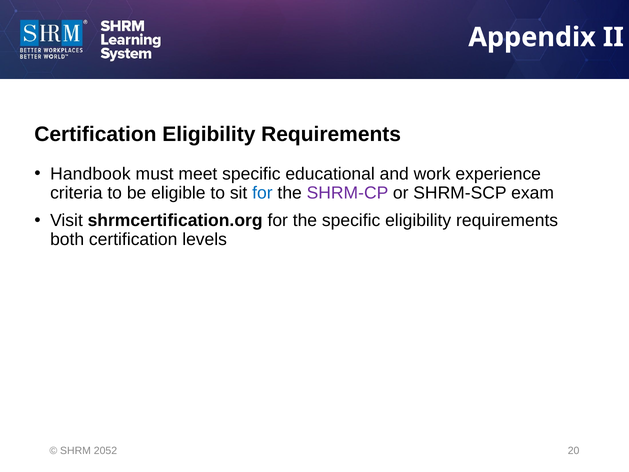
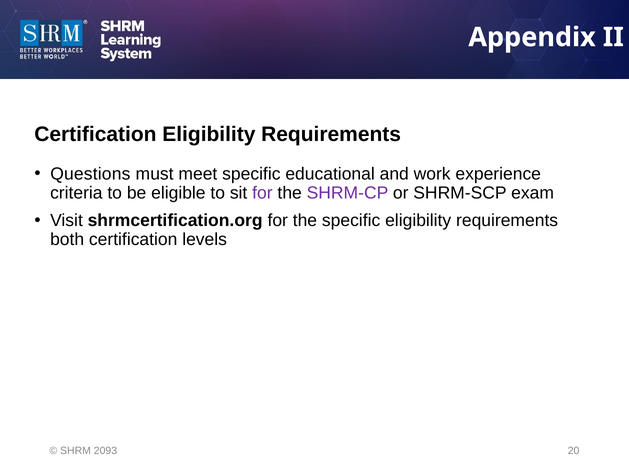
Handbook: Handbook -> Questions
for at (262, 193) colour: blue -> purple
2052: 2052 -> 2093
